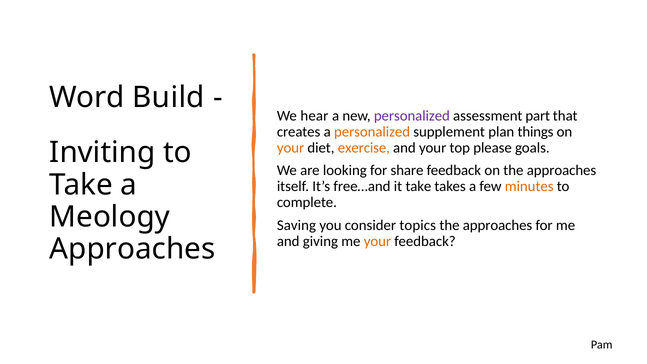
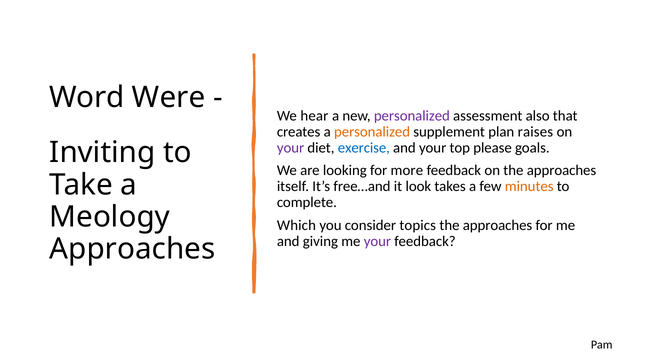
Build: Build -> Were
part: part -> also
things: things -> raises
your at (291, 148) colour: orange -> purple
exercise colour: orange -> blue
share: share -> more
it take: take -> look
Saving: Saving -> Which
your at (377, 241) colour: orange -> purple
